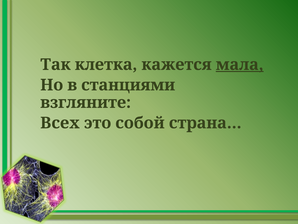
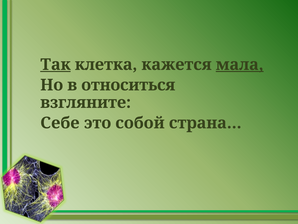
Так underline: none -> present
станциями: станциями -> относиться
Всех: Всех -> Себе
